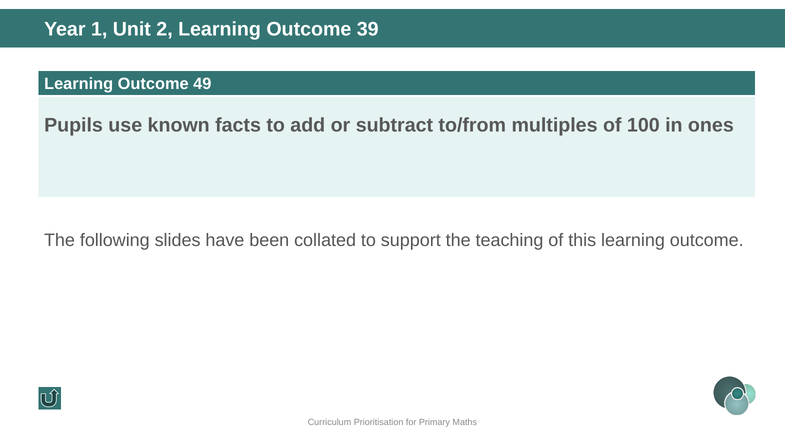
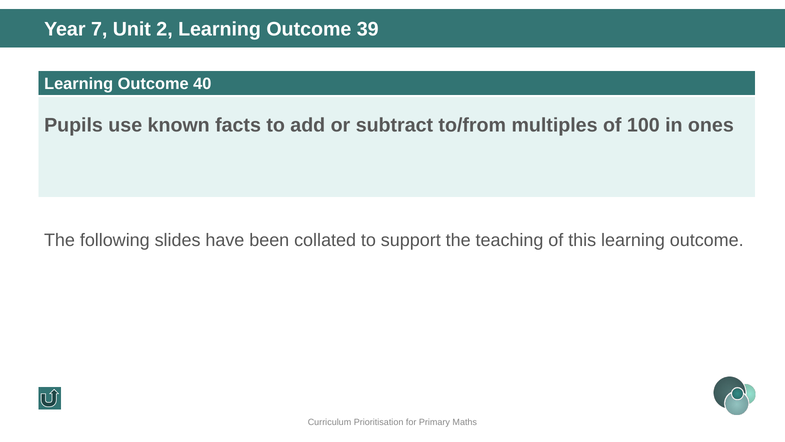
1: 1 -> 7
49: 49 -> 40
